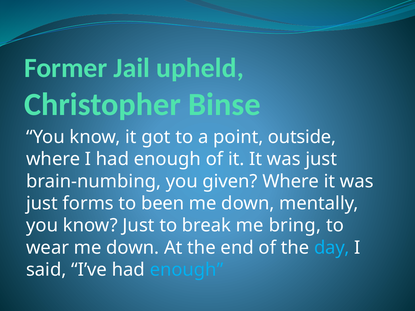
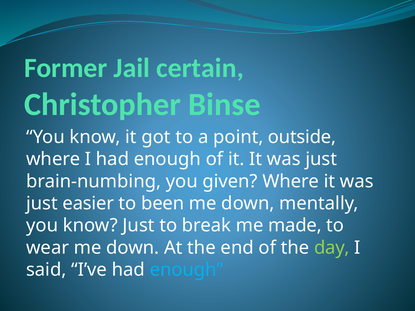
upheld: upheld -> certain
forms: forms -> easier
bring: bring -> made
day colour: light blue -> light green
